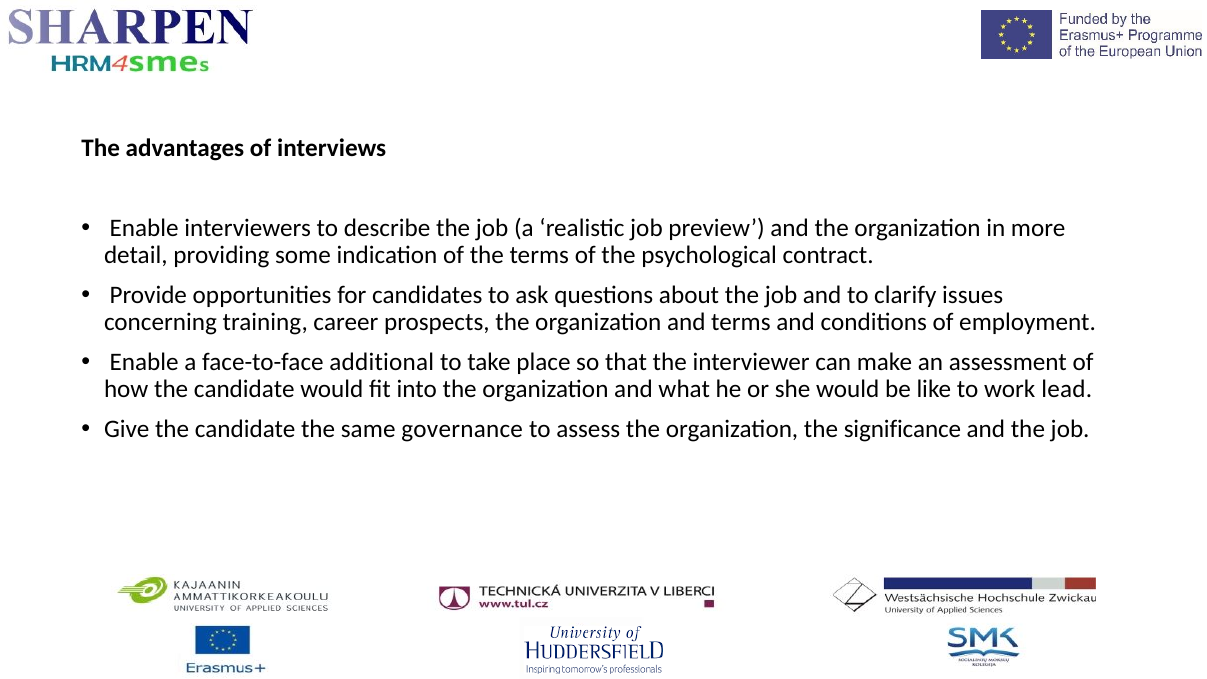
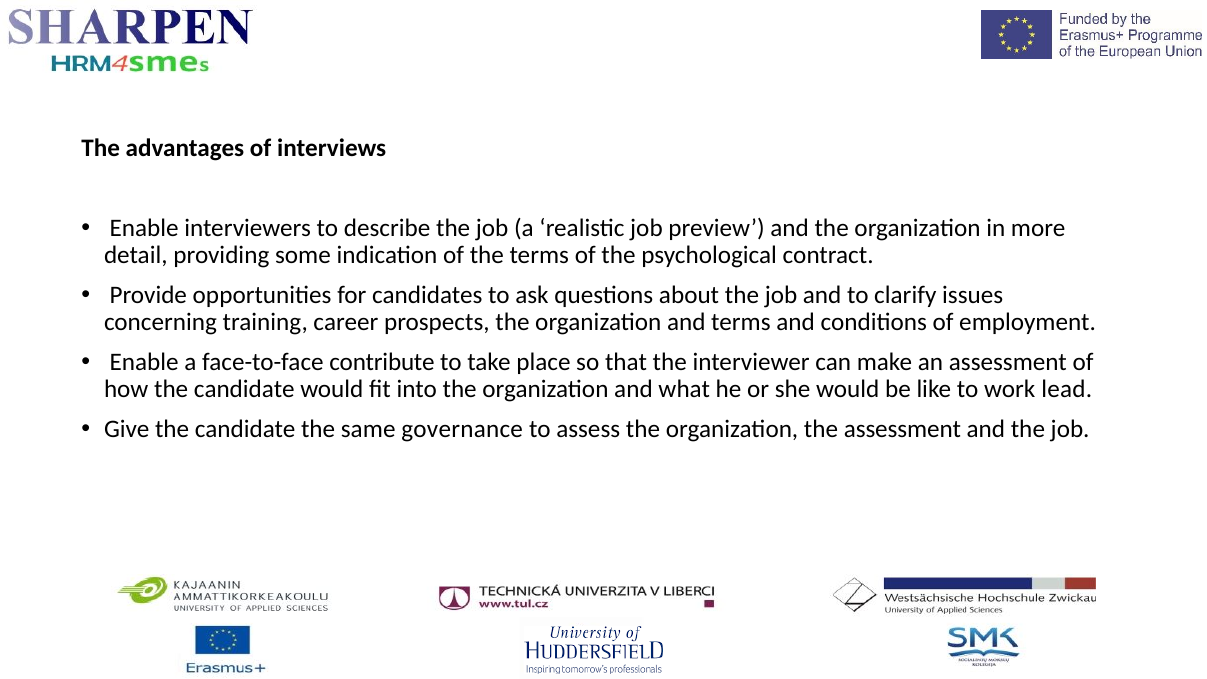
additional: additional -> contribute
the significance: significance -> assessment
